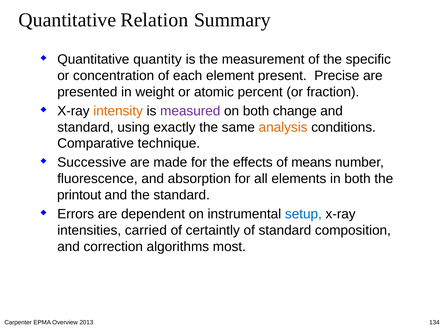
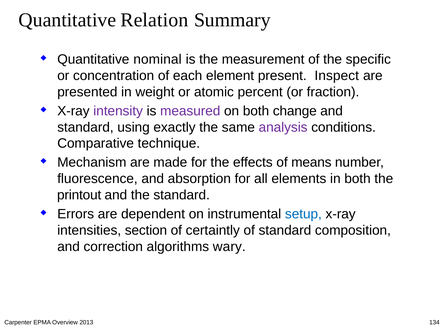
quantity: quantity -> nominal
Precise: Precise -> Inspect
intensity colour: orange -> purple
analysis colour: orange -> purple
Successive: Successive -> Mechanism
carried: carried -> section
most: most -> wary
